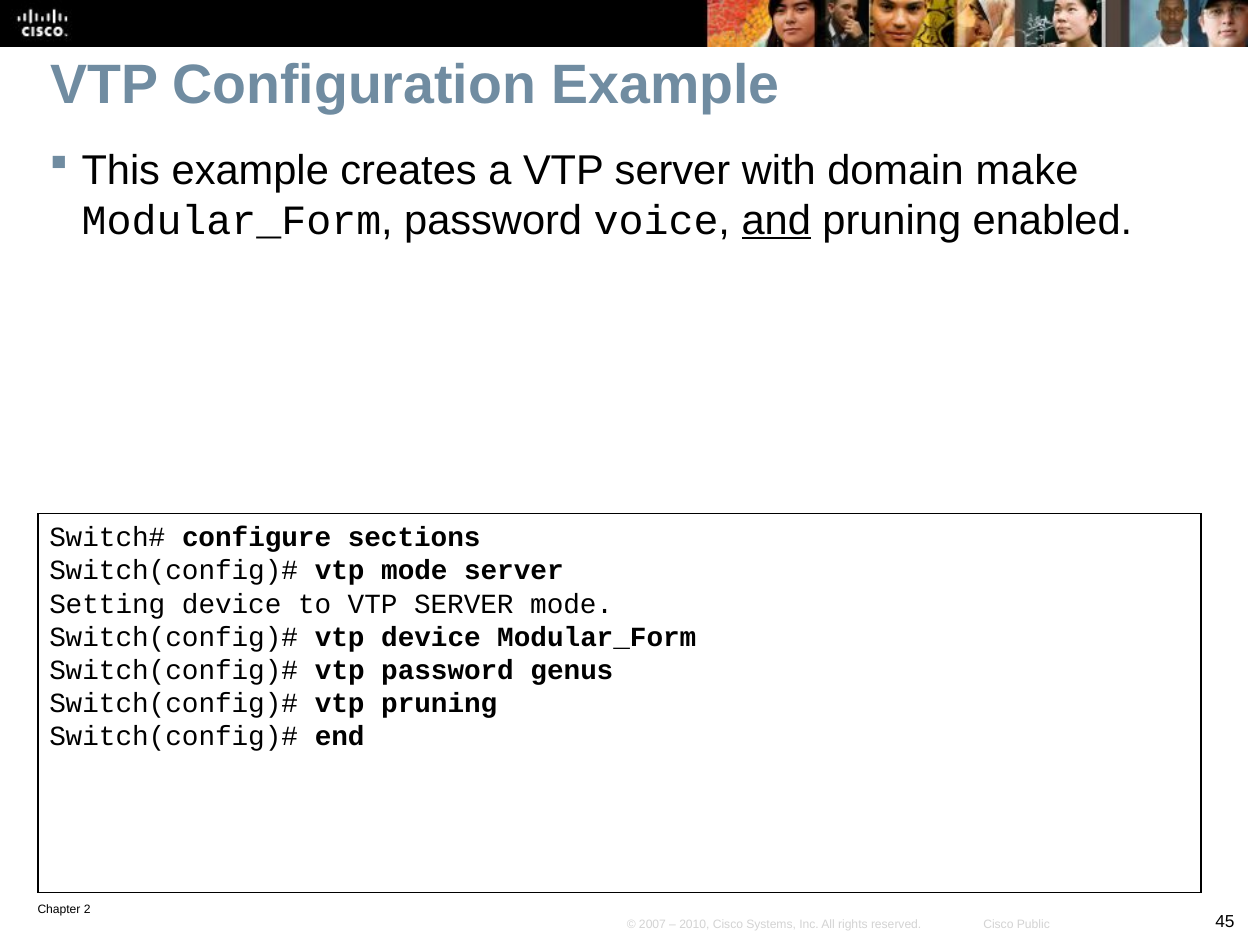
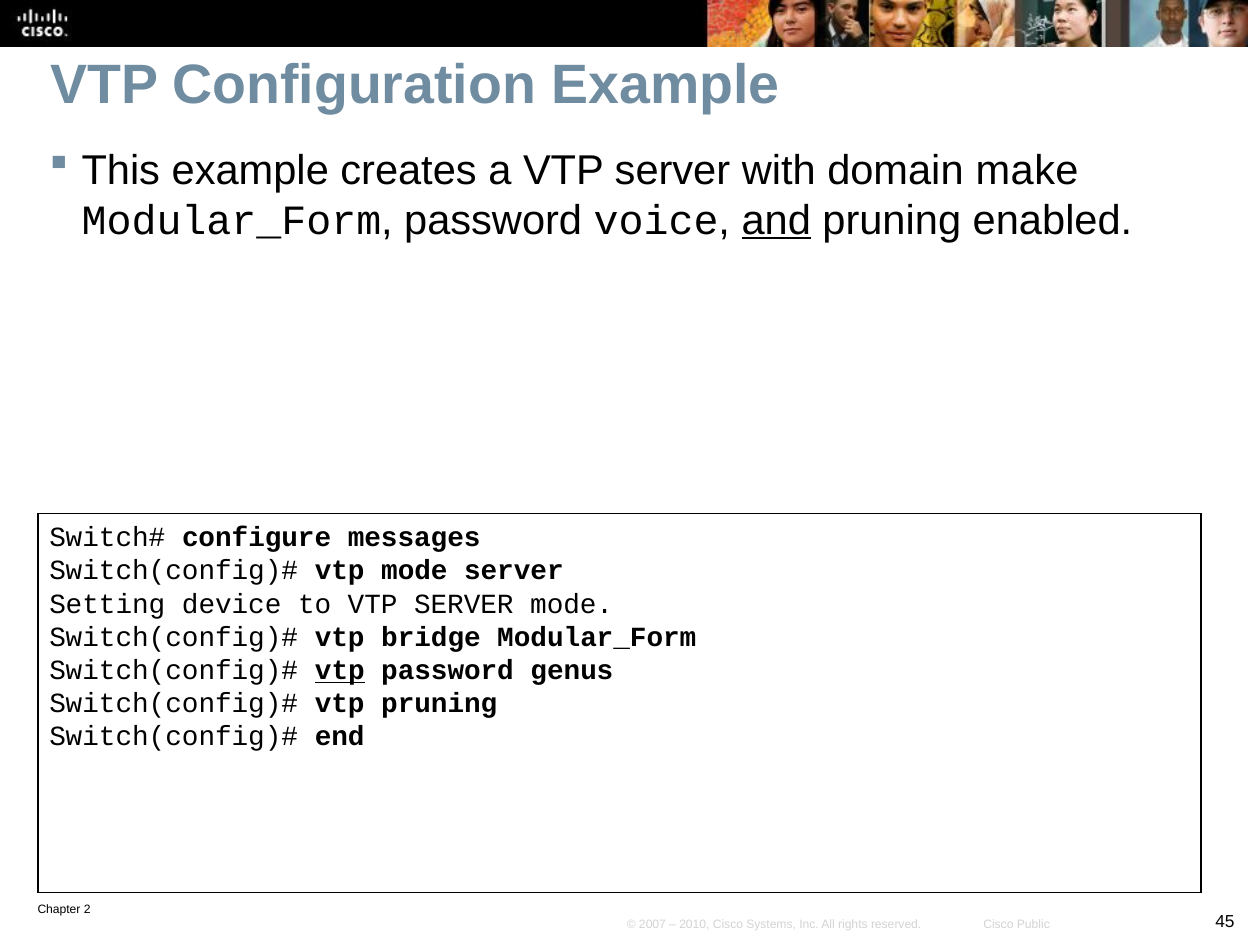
sections: sections -> messages
vtp device: device -> bridge
vtp at (340, 670) underline: none -> present
